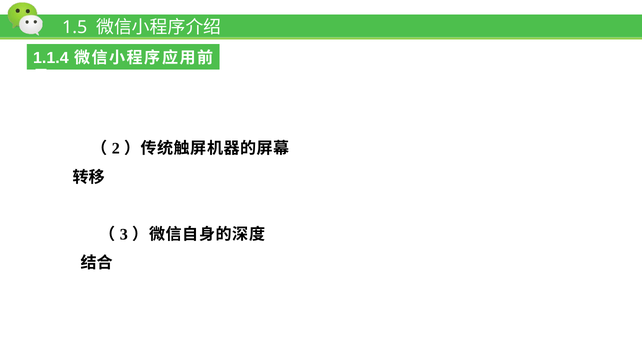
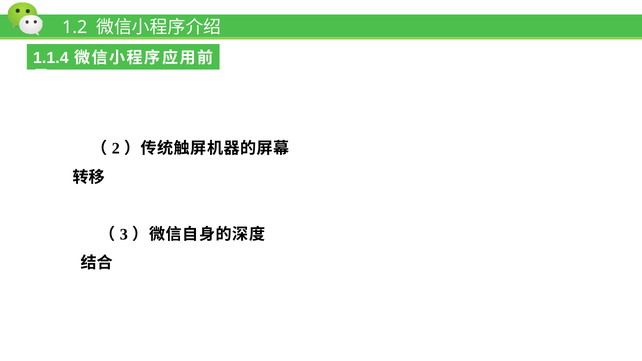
1.5: 1.5 -> 1.2
